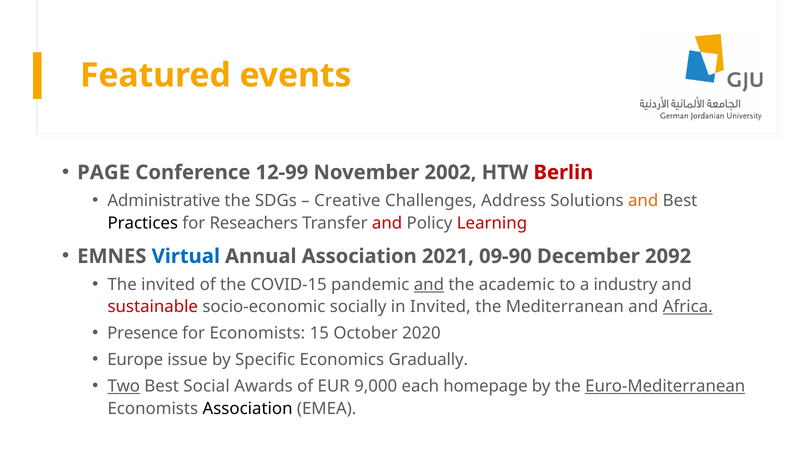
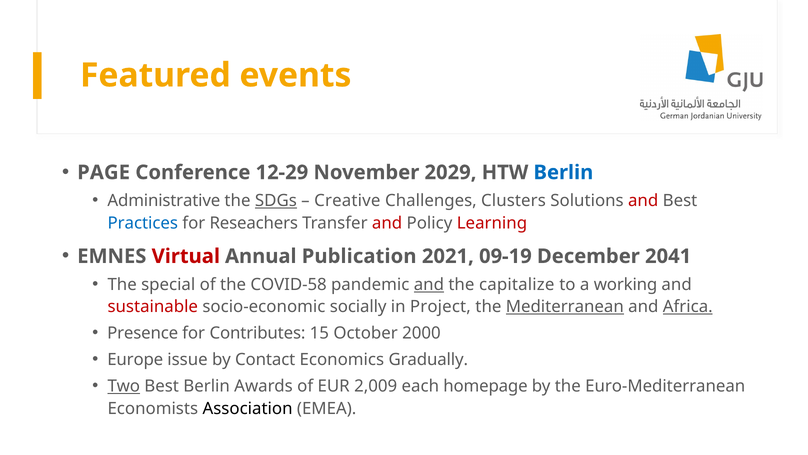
12-99: 12-99 -> 12-29
2002: 2002 -> 2029
Berlin at (563, 172) colour: red -> blue
SDGs underline: none -> present
Address: Address -> Clusters
and at (643, 200) colour: orange -> red
Practices colour: black -> blue
Virtual colour: blue -> red
Annual Association: Association -> Publication
09-90: 09-90 -> 09-19
2092: 2092 -> 2041
The invited: invited -> special
COVID-15: COVID-15 -> COVID-58
academic: academic -> capitalize
industry: industry -> working
in Invited: Invited -> Project
Mediterranean underline: none -> present
for Economists: Economists -> Contributes
2020: 2020 -> 2000
Specific: Specific -> Contact
Best Social: Social -> Berlin
9,000: 9,000 -> 2,009
Euro-Mediterranean underline: present -> none
